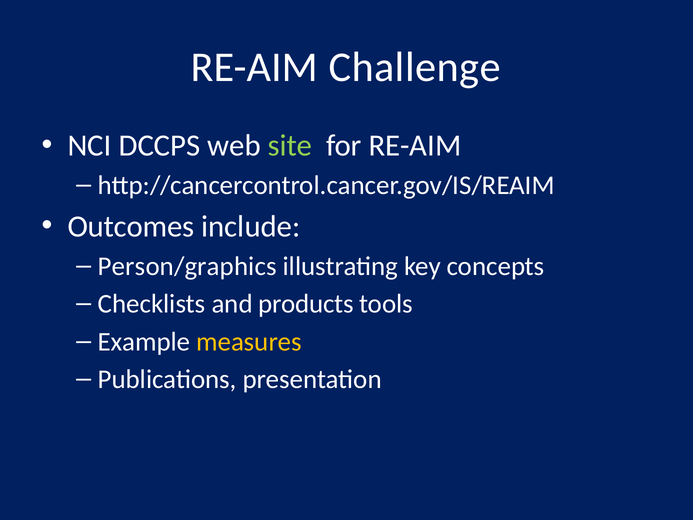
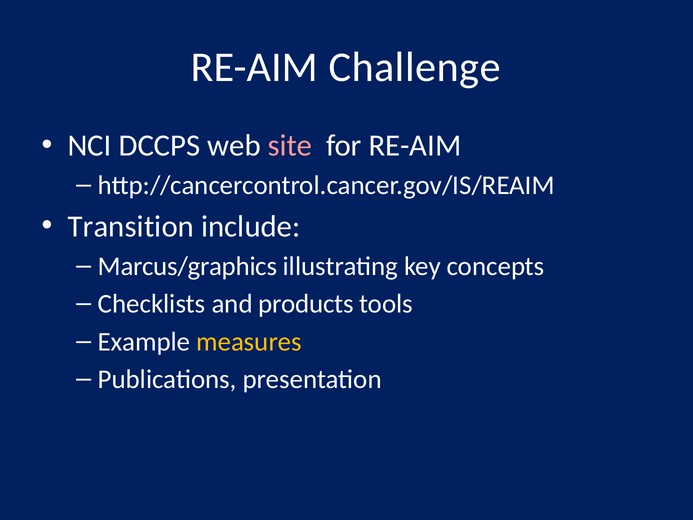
site colour: light green -> pink
Outcomes: Outcomes -> Transition
Person/graphics: Person/graphics -> Marcus/graphics
